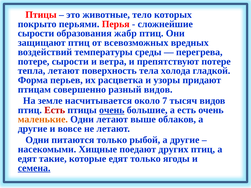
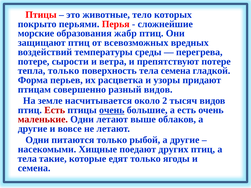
сырости at (36, 33): сырости -> морские
тепла летают: летают -> только
тела холода: холода -> семена
7: 7 -> 2
маленькие colour: orange -> red
едят at (27, 159): едят -> тела
семена at (34, 168) underline: present -> none
